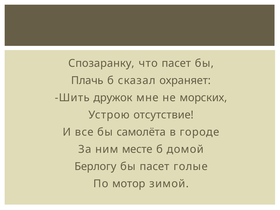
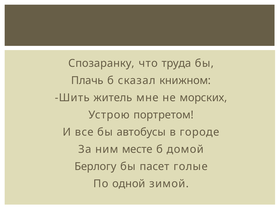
что пасет: пасет -> труда
охраняет: охраняет -> книжном
дружок: дружок -> житель
отсутствие: отсутствие -> портретом
самолёта: самолёта -> автобусы
мотор: мотор -> одной
